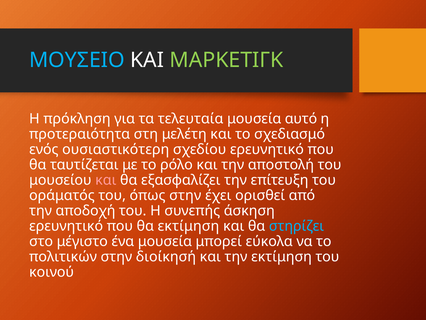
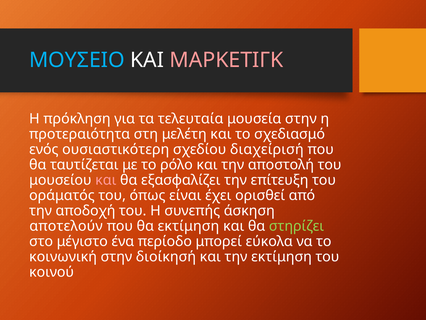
ΜΑΡΚΕΤΙΓΚ colour: light green -> pink
μουσεία αυτό: αυτό -> στην
σχεδίου ερευνητικό: ερευνητικό -> διαχείρισή
όπως στην: στην -> είναι
ερευνητικό at (66, 226): ερευνητικό -> αποτελούν
στηρίζει colour: light blue -> light green
ένα μουσεία: μουσεία -> περίοδο
πολιτικών: πολιτικών -> κοινωνική
